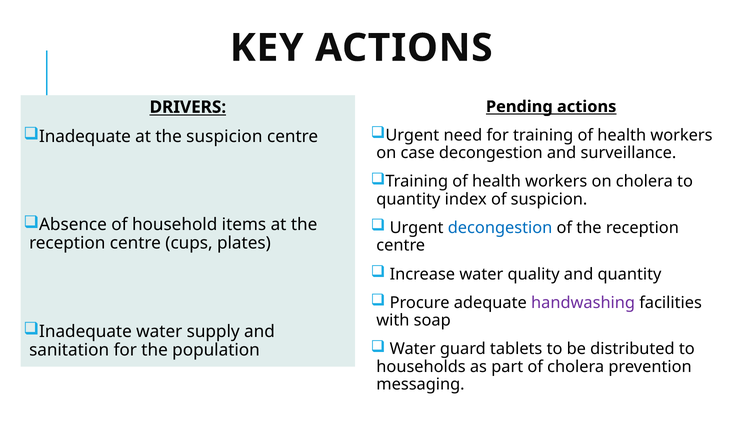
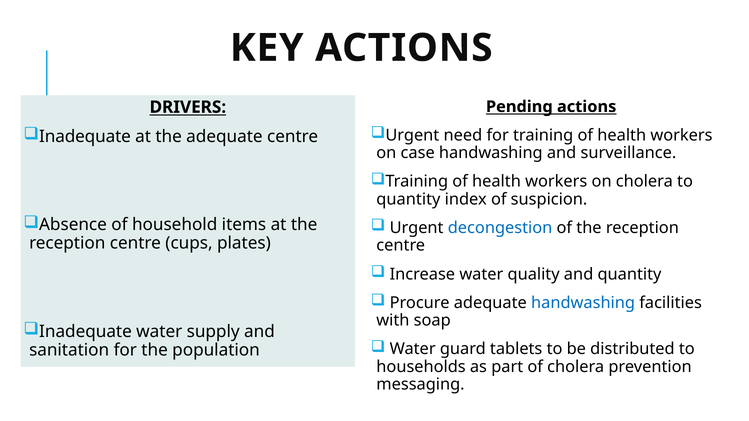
the suspicion: suspicion -> adequate
case decongestion: decongestion -> handwashing
handwashing at (583, 303) colour: purple -> blue
